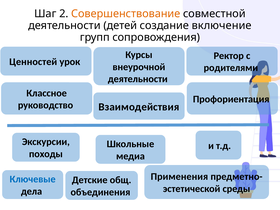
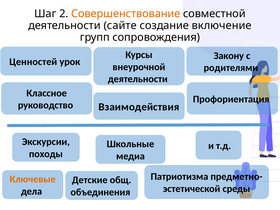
детей: детей -> сайте
Ректор: Ректор -> Закону
Применения: Применения -> Патриотизма
Ключевые colour: blue -> orange
